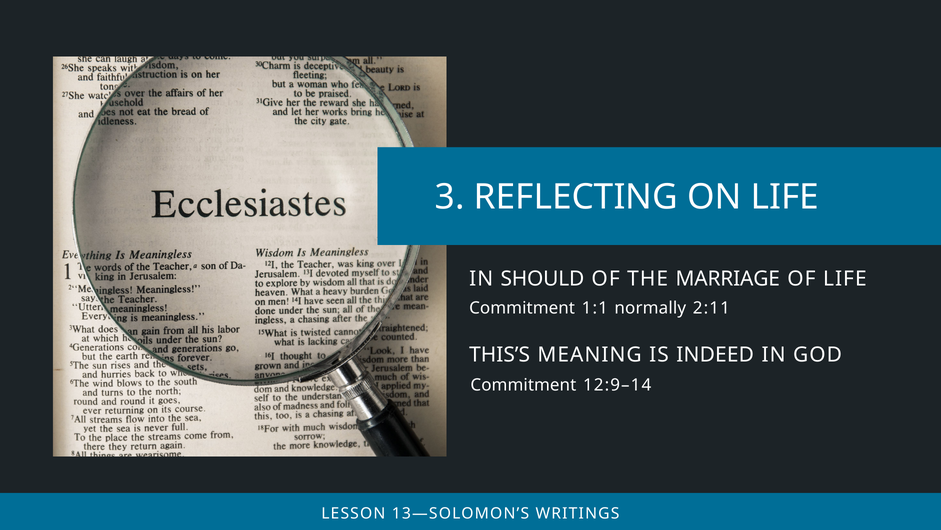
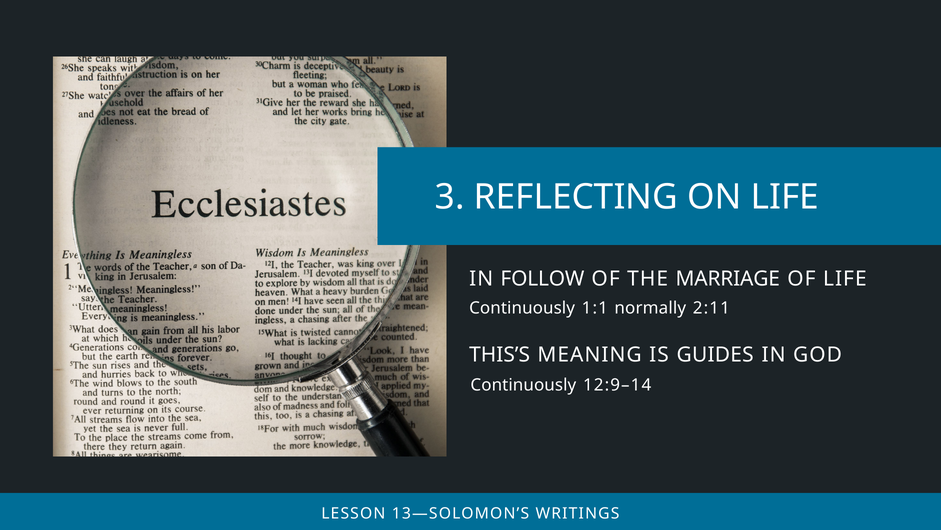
SHOULD: SHOULD -> FOLLOW
Commitment at (522, 308): Commitment -> Continuously
INDEED: INDEED -> GUIDES
Commitment at (523, 385): Commitment -> Continuously
